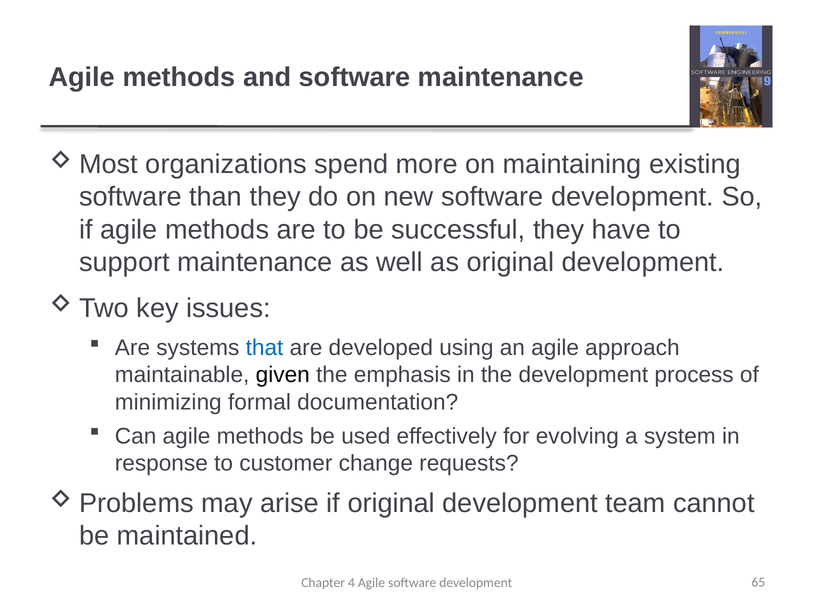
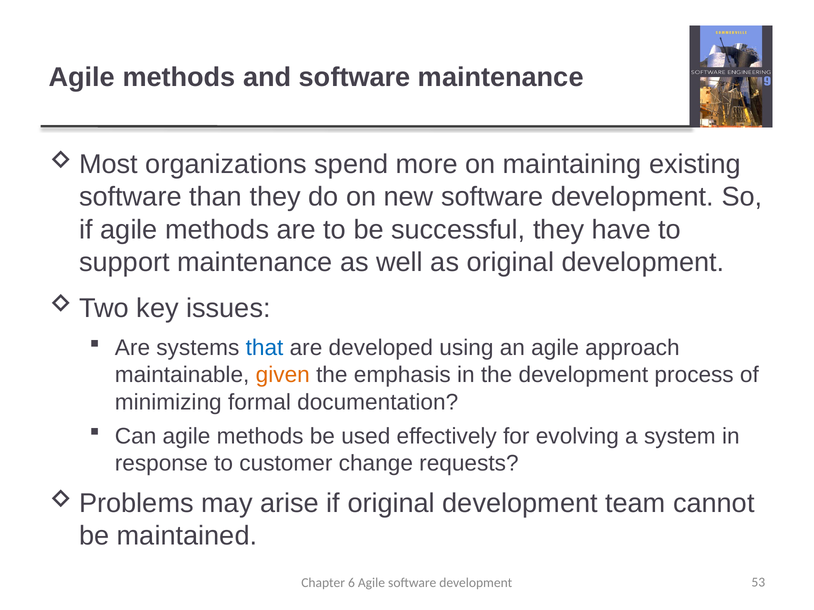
given colour: black -> orange
4: 4 -> 6
65: 65 -> 53
